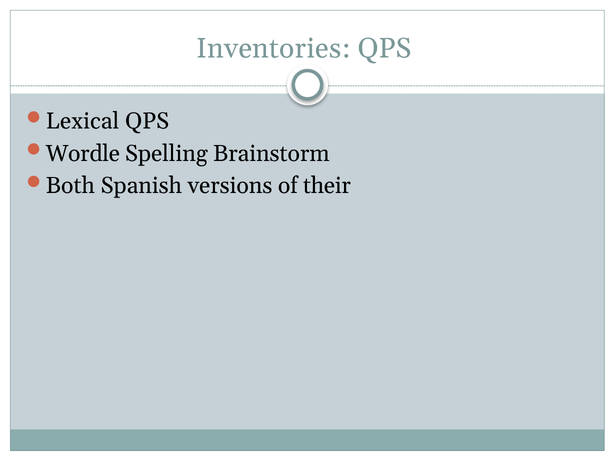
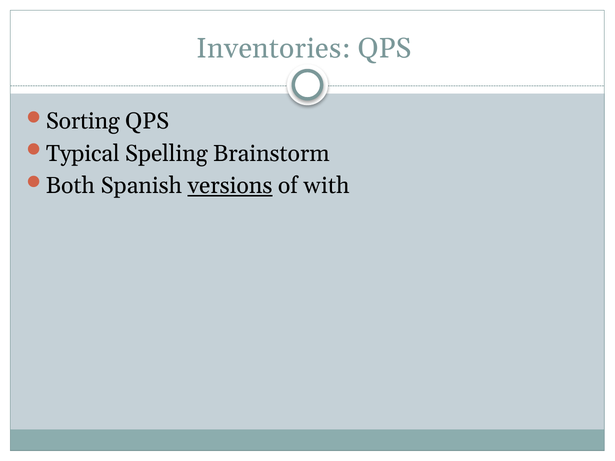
Lexical: Lexical -> Sorting
Wordle: Wordle -> Typical
versions underline: none -> present
their: their -> with
